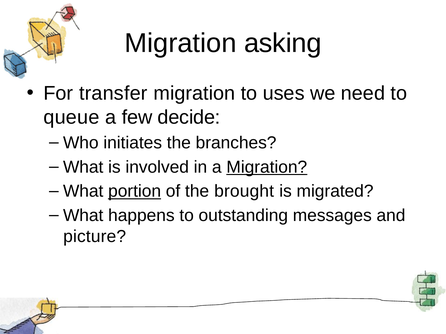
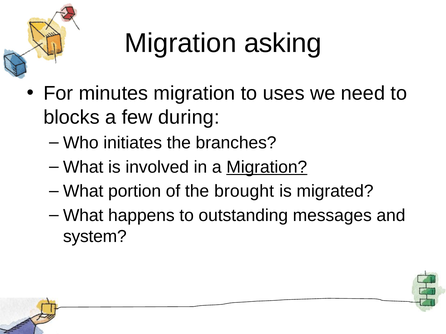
transfer: transfer -> minutes
queue: queue -> blocks
decide: decide -> during
portion underline: present -> none
picture: picture -> system
